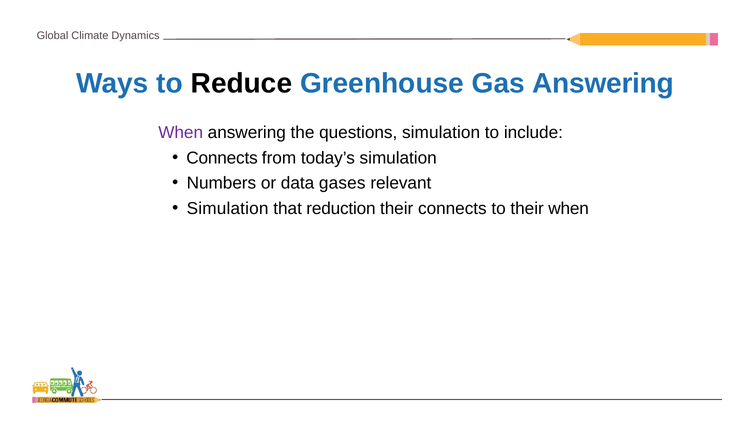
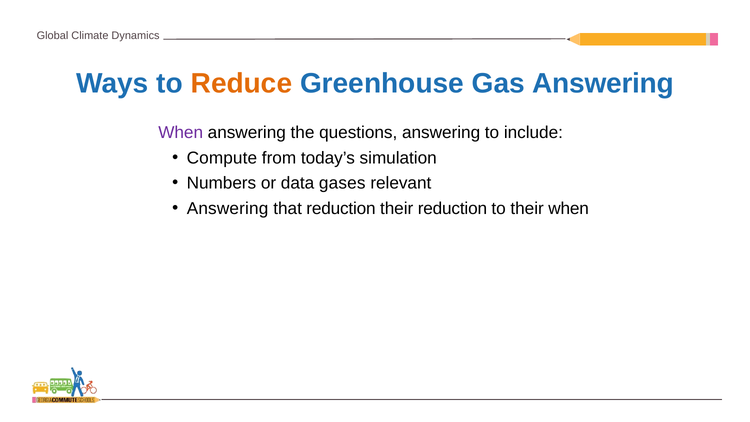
Reduce colour: black -> orange
questions simulation: simulation -> answering
Connects at (222, 158): Connects -> Compute
Simulation at (228, 208): Simulation -> Answering
their connects: connects -> reduction
